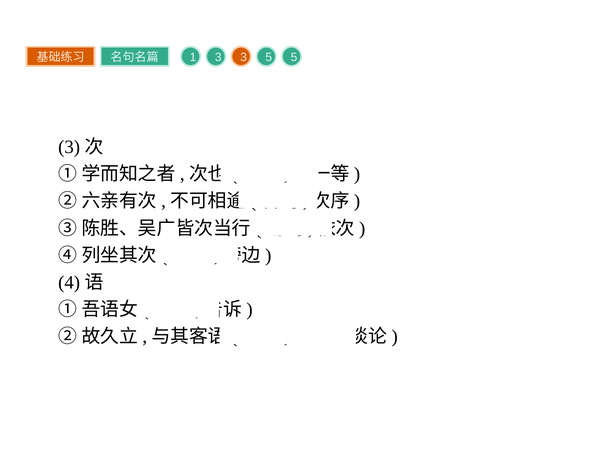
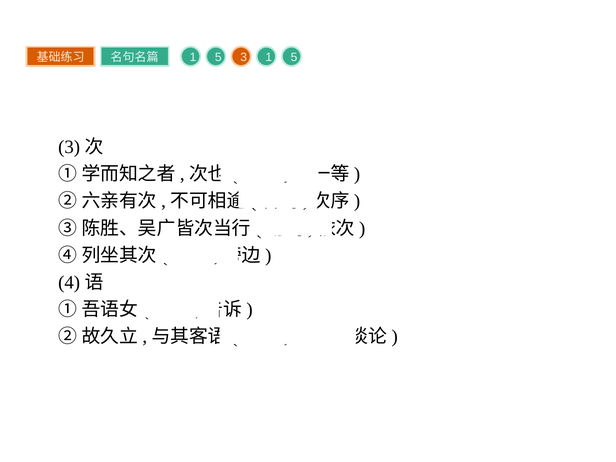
3 at (218, 57): 3 -> 5
3 5: 5 -> 1
